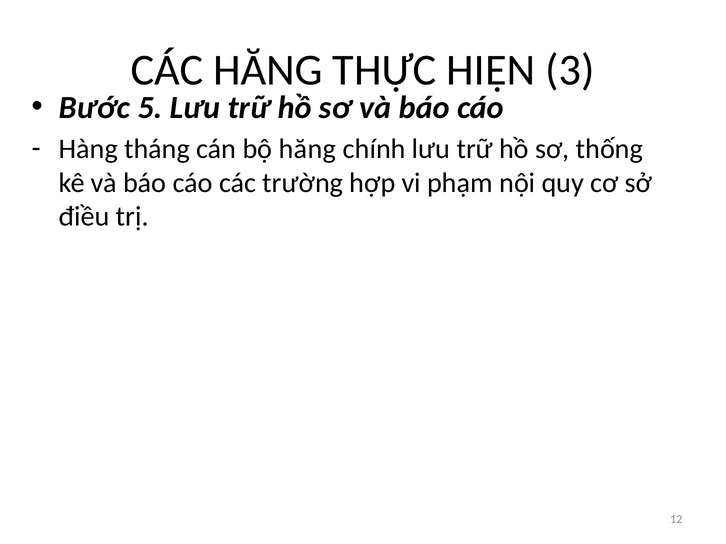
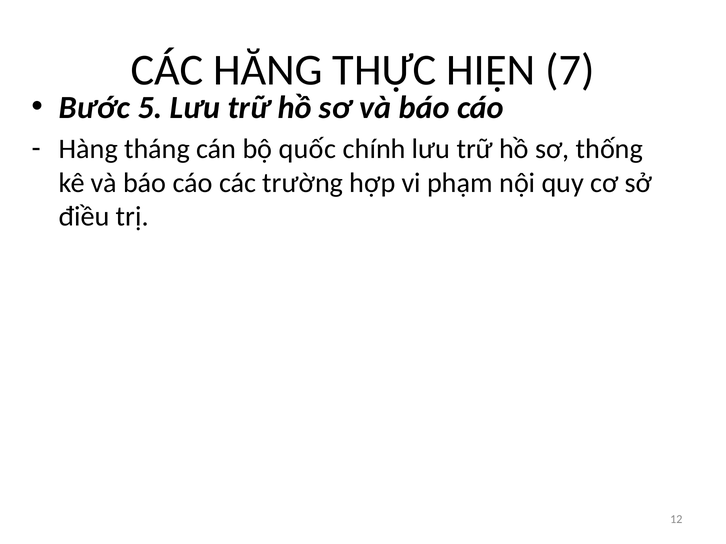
3: 3 -> 7
bộ hăng: hăng -> quốc
